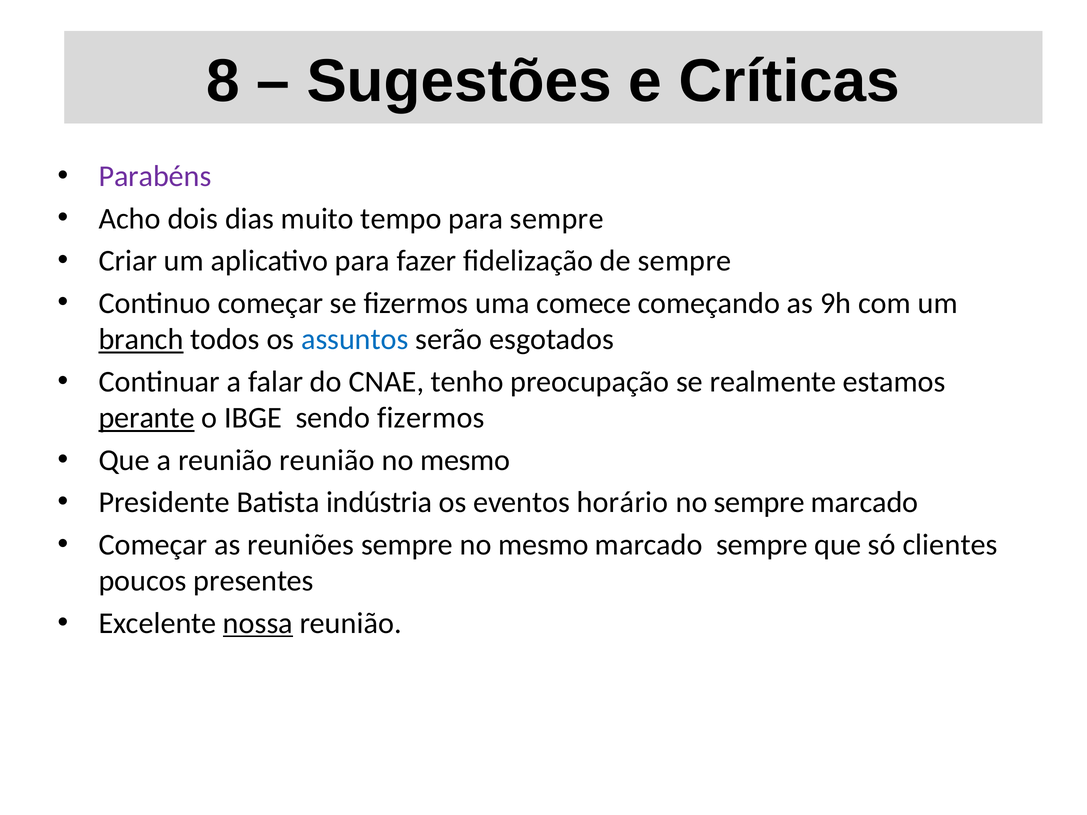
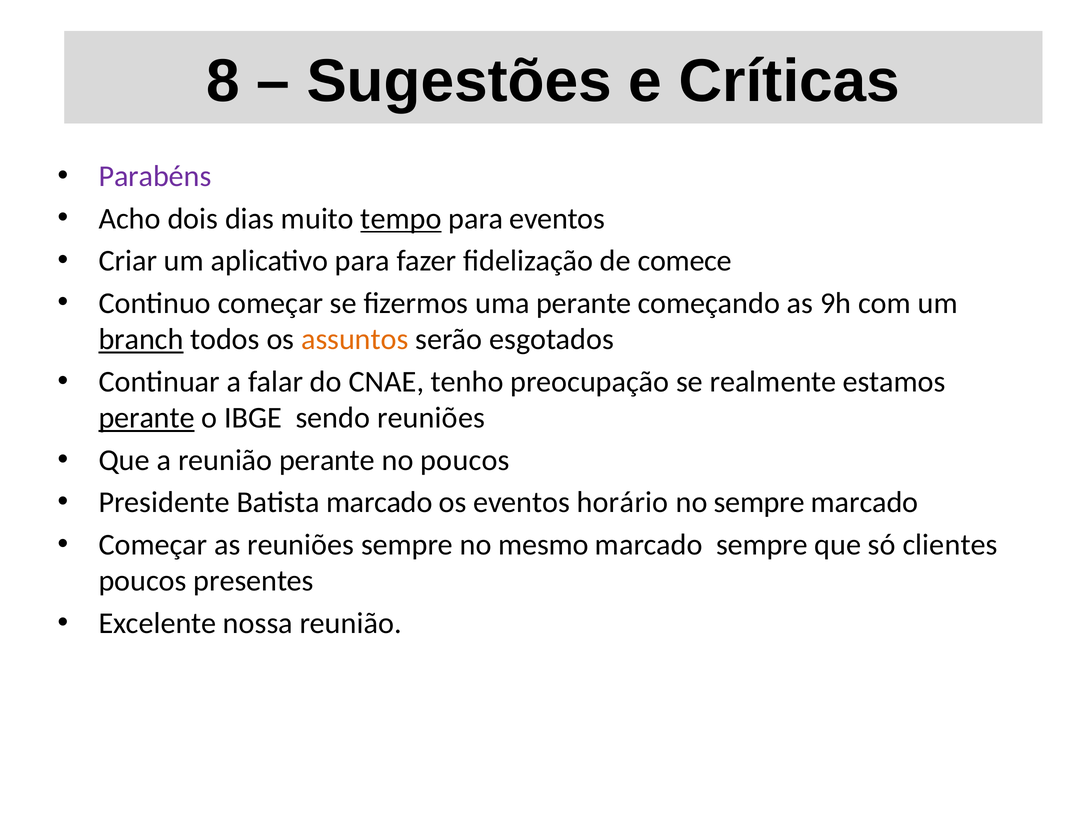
tempo underline: none -> present
para sempre: sempre -> eventos
de sempre: sempre -> comece
uma comece: comece -> perante
assuntos colour: blue -> orange
sendo fizermos: fizermos -> reuniões
reunião reunião: reunião -> perante
mesmo at (465, 460): mesmo -> poucos
Batista indústria: indústria -> marcado
nossa underline: present -> none
